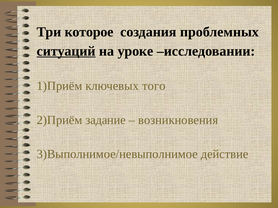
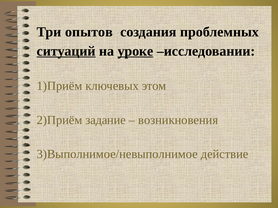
которое: которое -> опытов
уроке underline: none -> present
того: того -> этом
